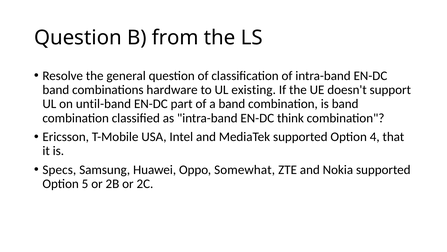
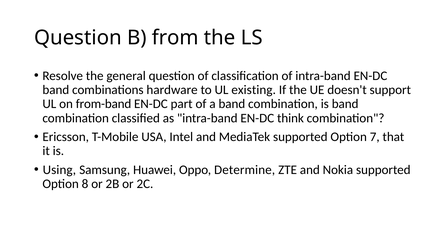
until-band: until-band -> from-band
4: 4 -> 7
Specs: Specs -> Using
Somewhat: Somewhat -> Determine
5: 5 -> 8
